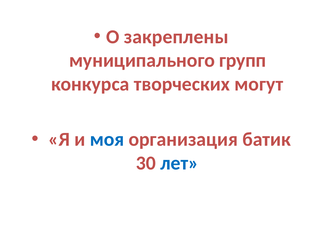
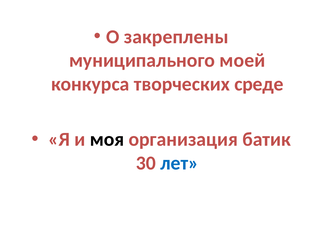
групп: групп -> моей
могут: могут -> среде
моя colour: blue -> black
